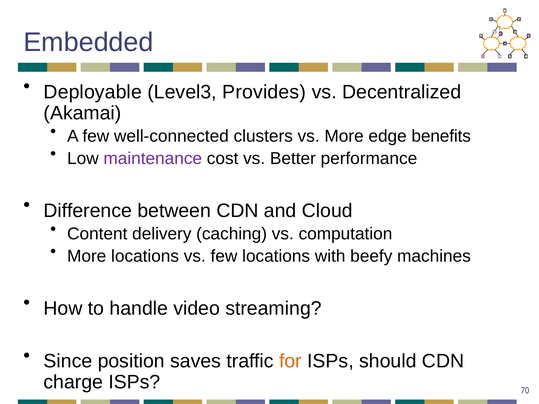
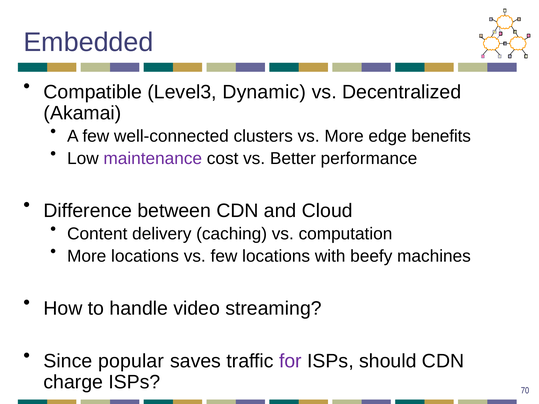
Deployable: Deployable -> Compatible
Provides: Provides -> Dynamic
position: position -> popular
for colour: orange -> purple
